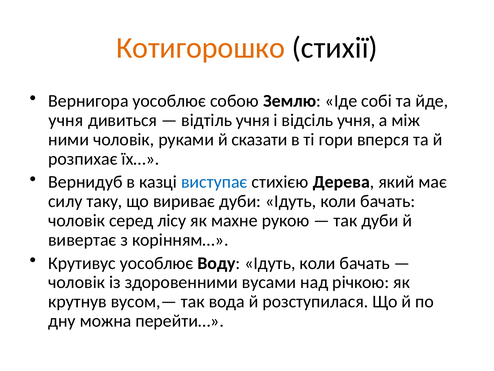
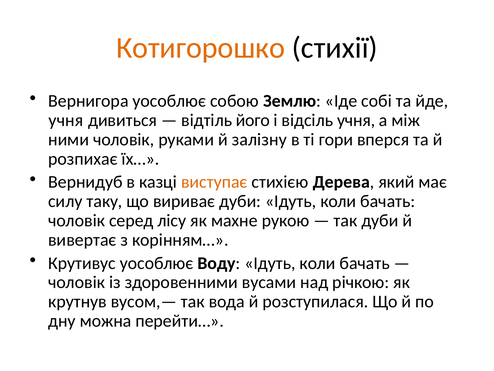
відтіль учня: учня -> його
сказати: сказати -> залізну
виступає colour: blue -> orange
